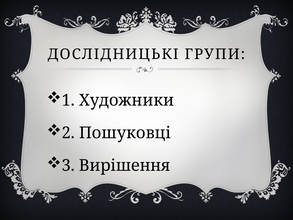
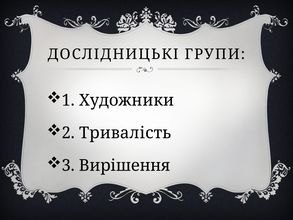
Пошуковці: Пошуковці -> Тривалість
